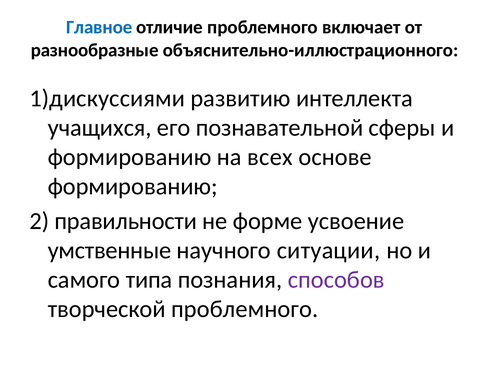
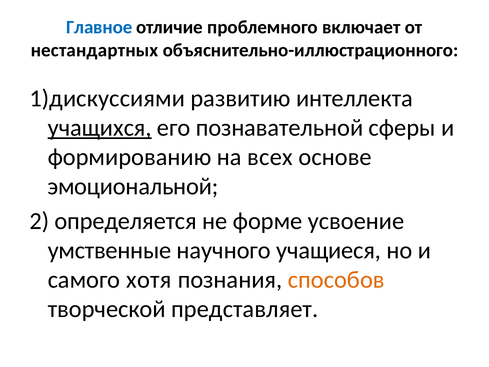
разнообразные: разнообразные -> нестандартных
учащихся underline: none -> present
формированию at (133, 186): формированию -> эмоциональной
правильности: правильности -> определяется
ситуации: ситуации -> учащиеся
типа: типа -> хотя
способов colour: purple -> orange
творческой проблемного: проблемного -> представляет
